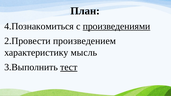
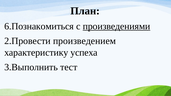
4.Познакомиться: 4.Познакомиться -> 6.Познакомиться
мысль: мысль -> успеха
тест underline: present -> none
